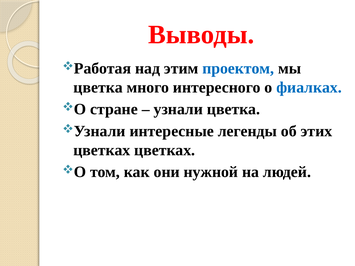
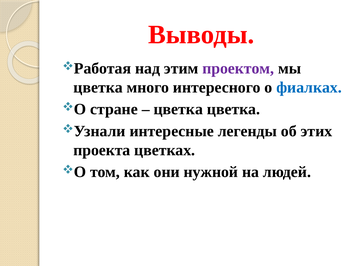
проектом colour: blue -> purple
узнали at (178, 109): узнали -> цветка
цветках at (102, 150): цветках -> проекта
